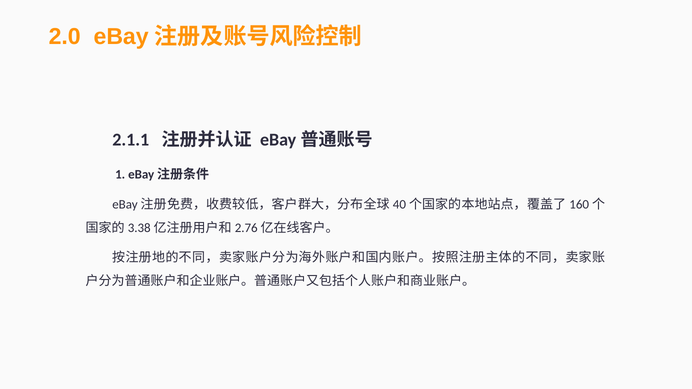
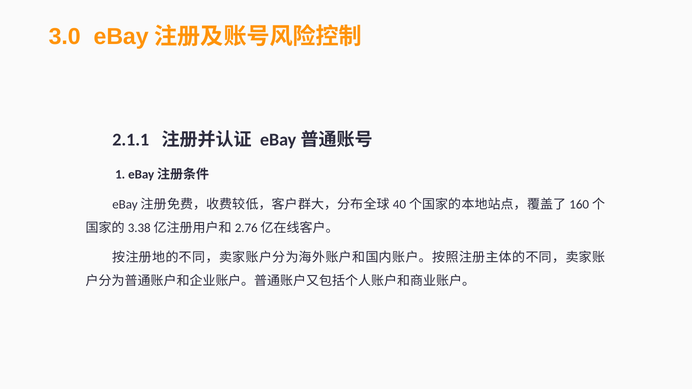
2.0: 2.0 -> 3.0
